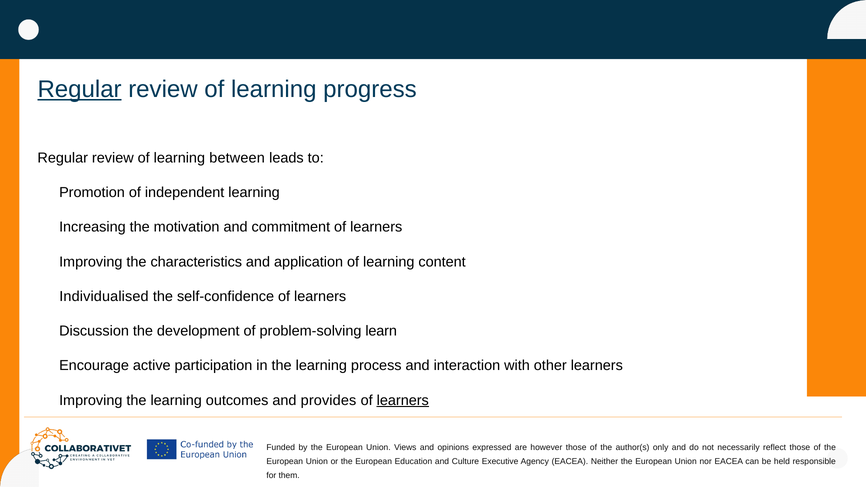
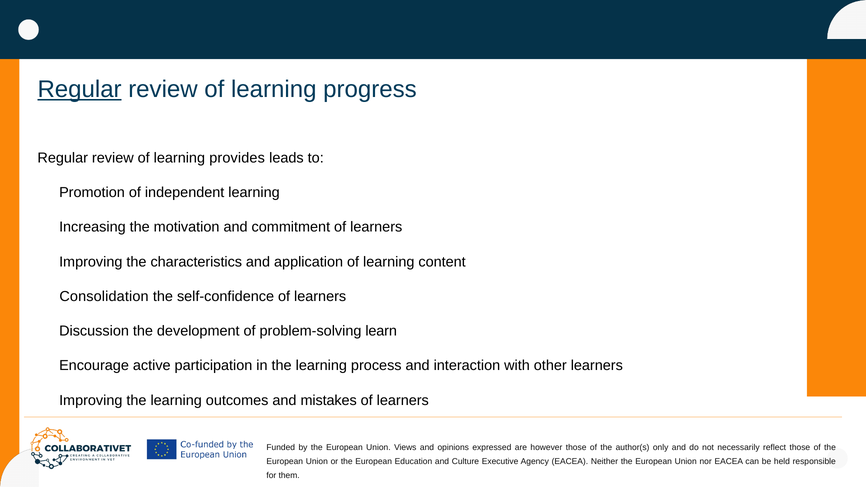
between: between -> provides
Individualised: Individualised -> Consolidation
provides: provides -> mistakes
learners at (403, 400) underline: present -> none
